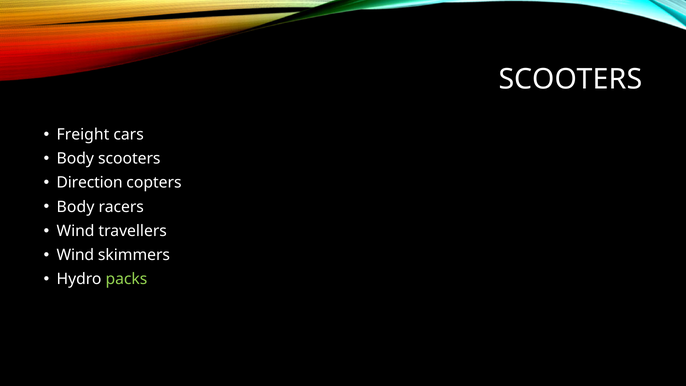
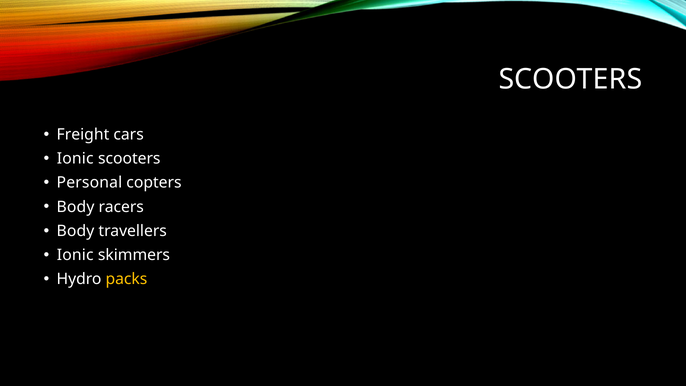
Body at (75, 159): Body -> Ionic
Direction: Direction -> Personal
Wind at (76, 231): Wind -> Body
Wind at (75, 255): Wind -> Ionic
packs colour: light green -> yellow
